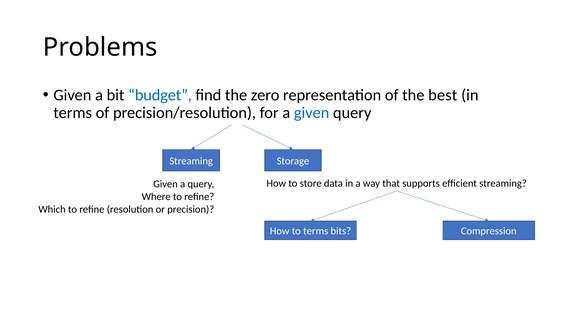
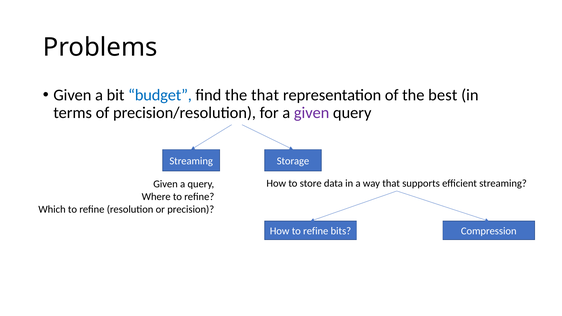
the zero: zero -> that
given at (312, 113) colour: blue -> purple
How to terms: terms -> refine
